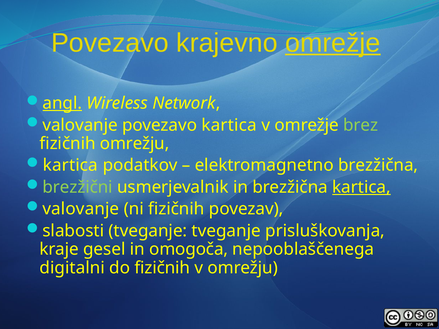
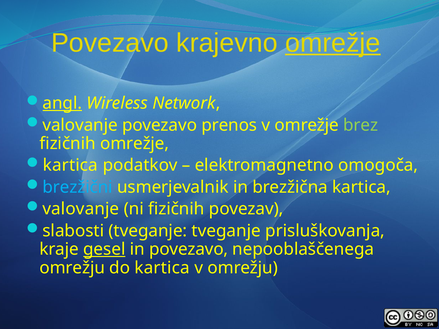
povezavo kartica: kartica -> prenos
fizičnih omrežju: omrežju -> omrežje
elektromagnetno brezžična: brezžična -> omogoča
brezžični colour: light green -> light blue
kartica at (361, 187) underline: present -> none
gesel underline: none -> present
in omogoča: omogoča -> povezavo
digitalni at (72, 268): digitalni -> omrežju
do fizičnih: fizičnih -> kartica
